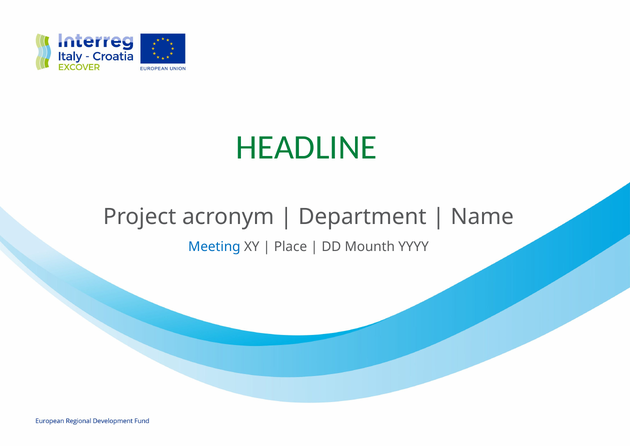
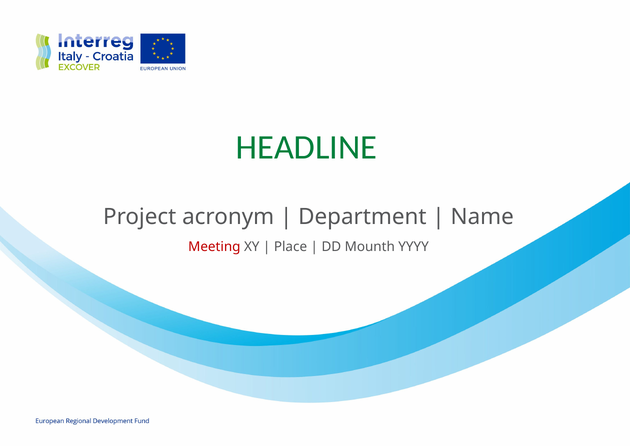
Meeting colour: blue -> red
